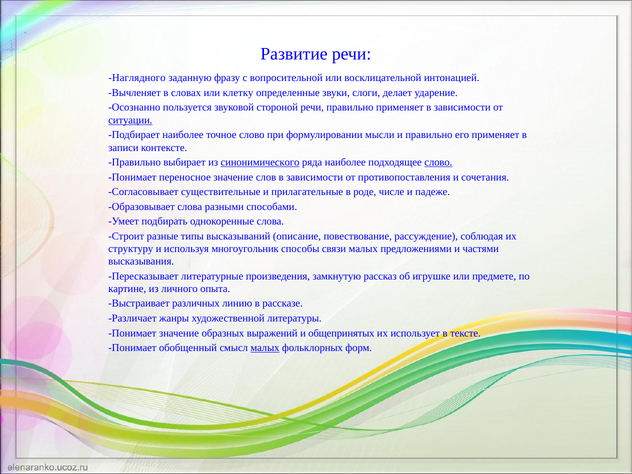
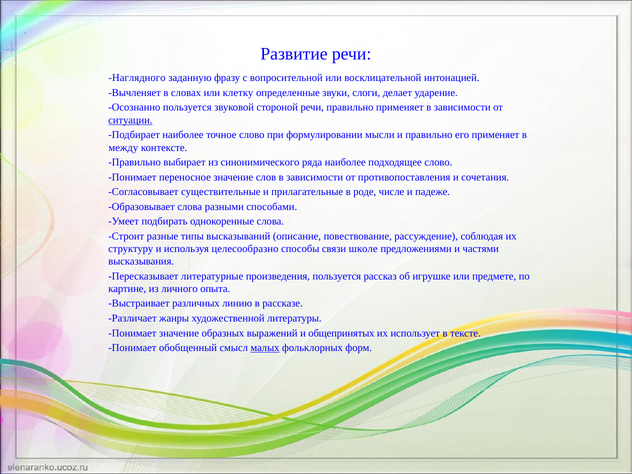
записи: записи -> между
синонимического underline: present -> none
слово at (438, 162) underline: present -> none
многоугольник: многоугольник -> целесообразно
связи малых: малых -> школе
произведения замкнутую: замкнутую -> пользуется
